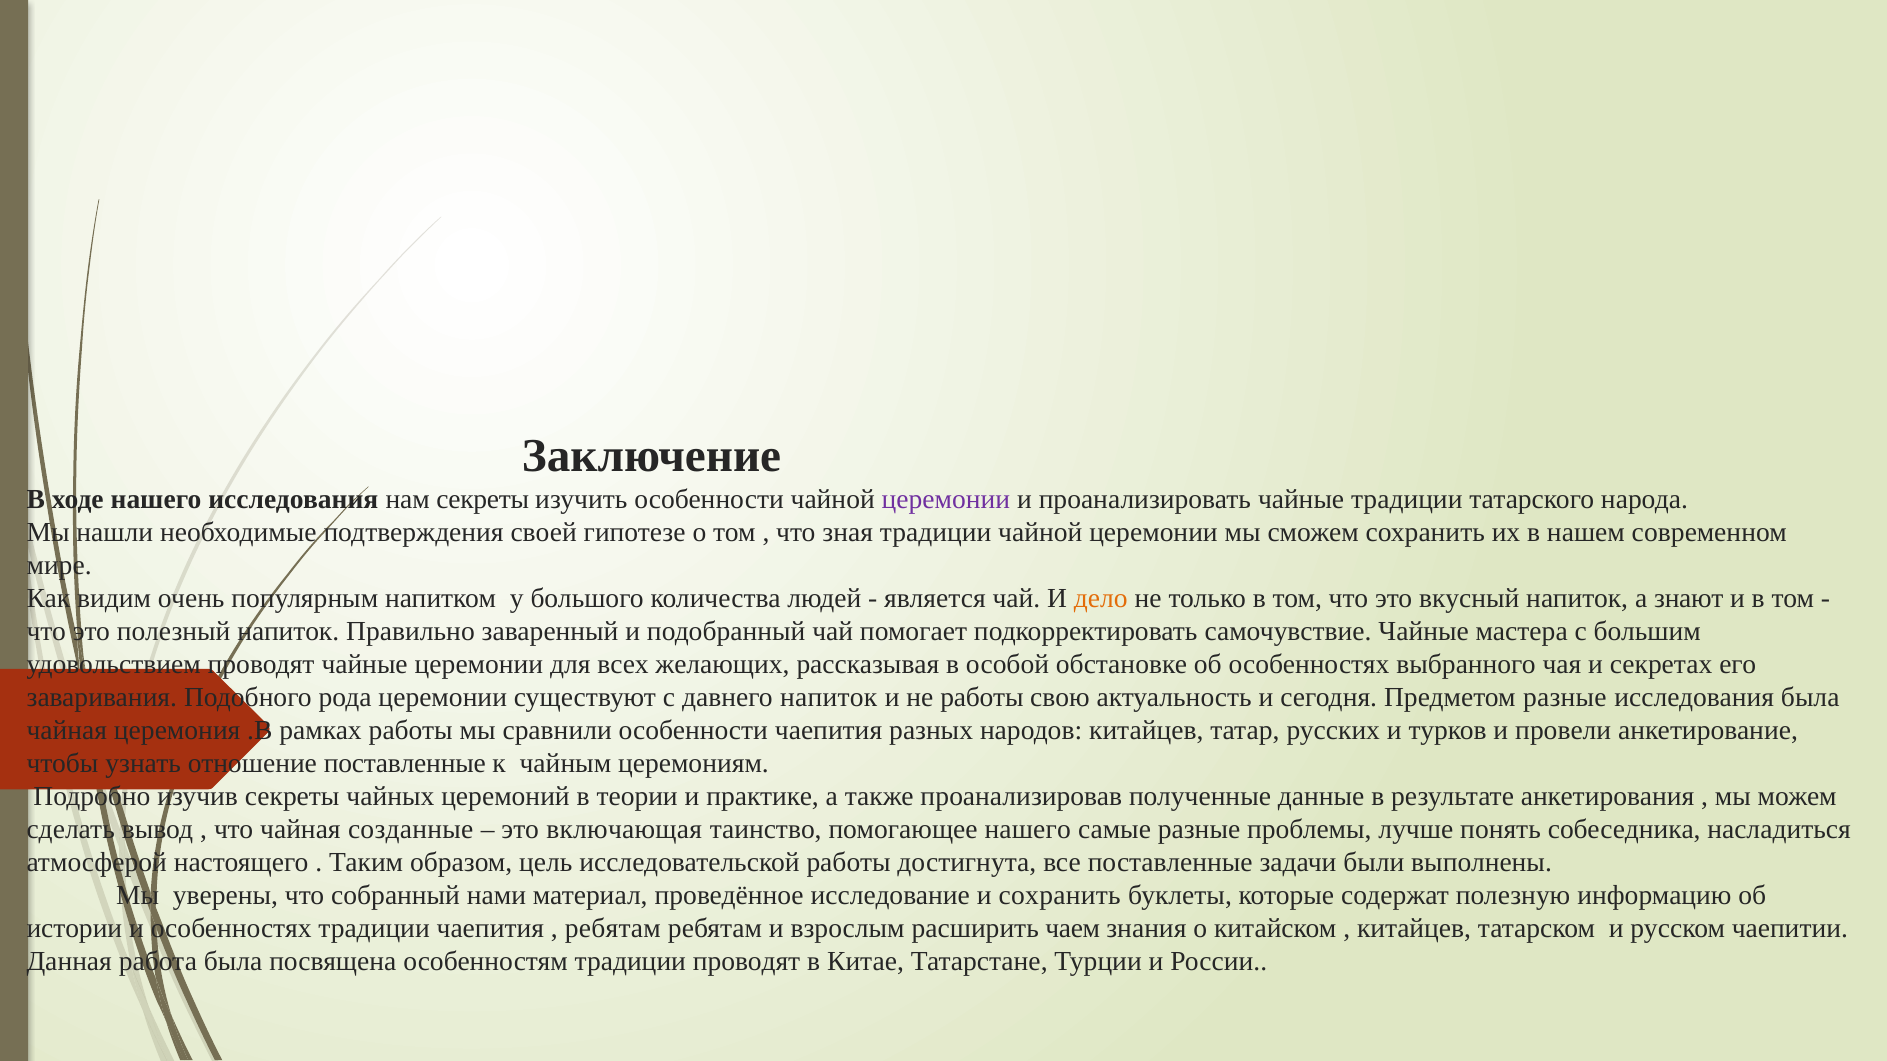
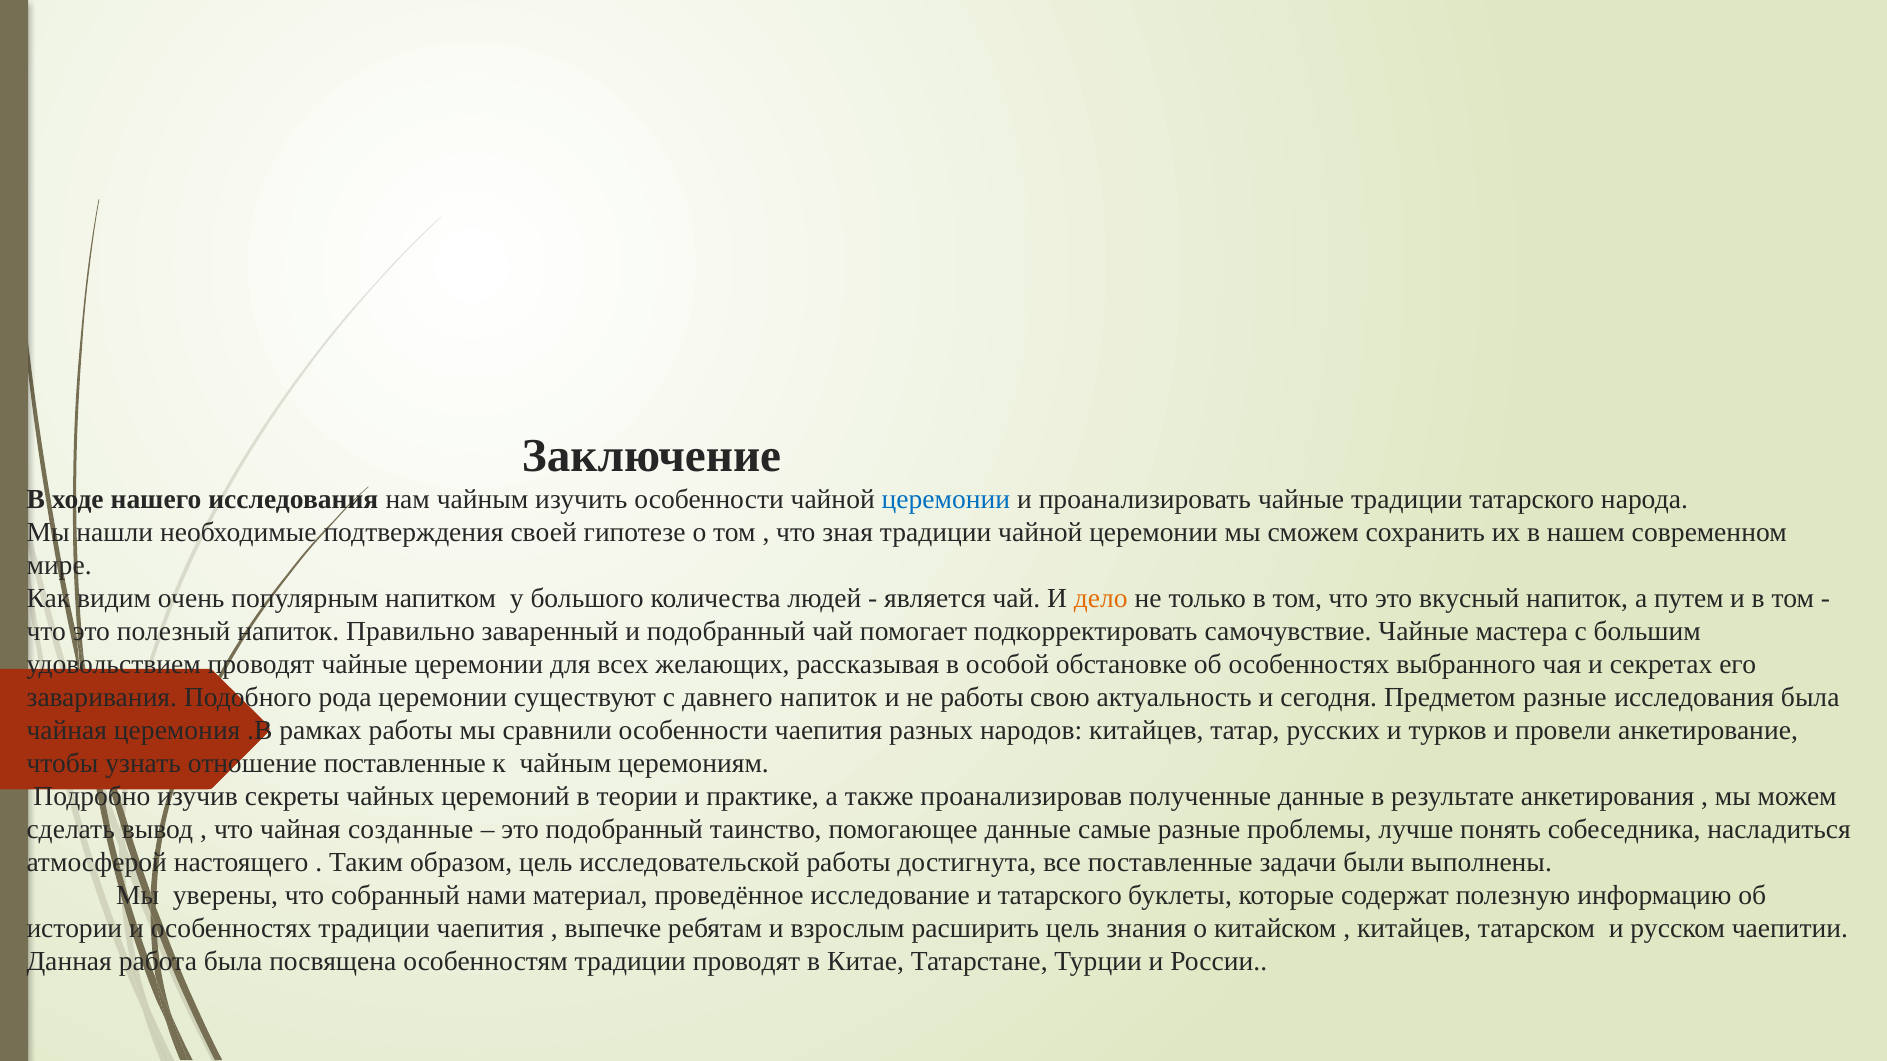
нам секреты: секреты -> чайным
церемонии at (946, 499) colour: purple -> blue
знают: знают -> путем
это включающая: включающая -> подобранный
помогающее нашего: нашего -> данные
и сохранить: сохранить -> татарского
ребятам at (613, 929): ребятам -> выпечке
расширить чаем: чаем -> цель
